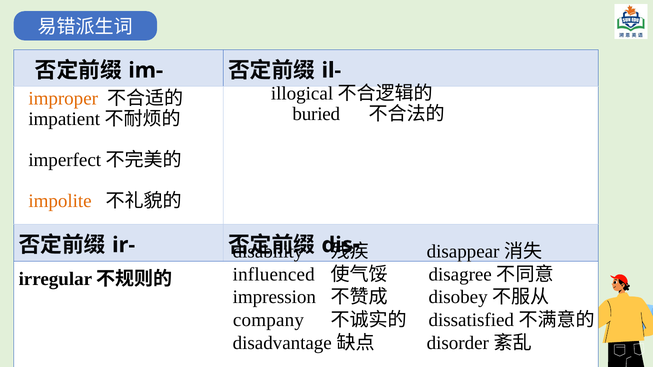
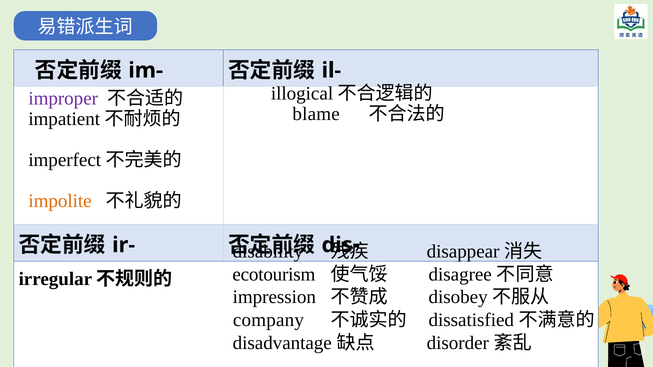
improper colour: orange -> purple
buried: buried -> blame
influenced: influenced -> ecotourism
